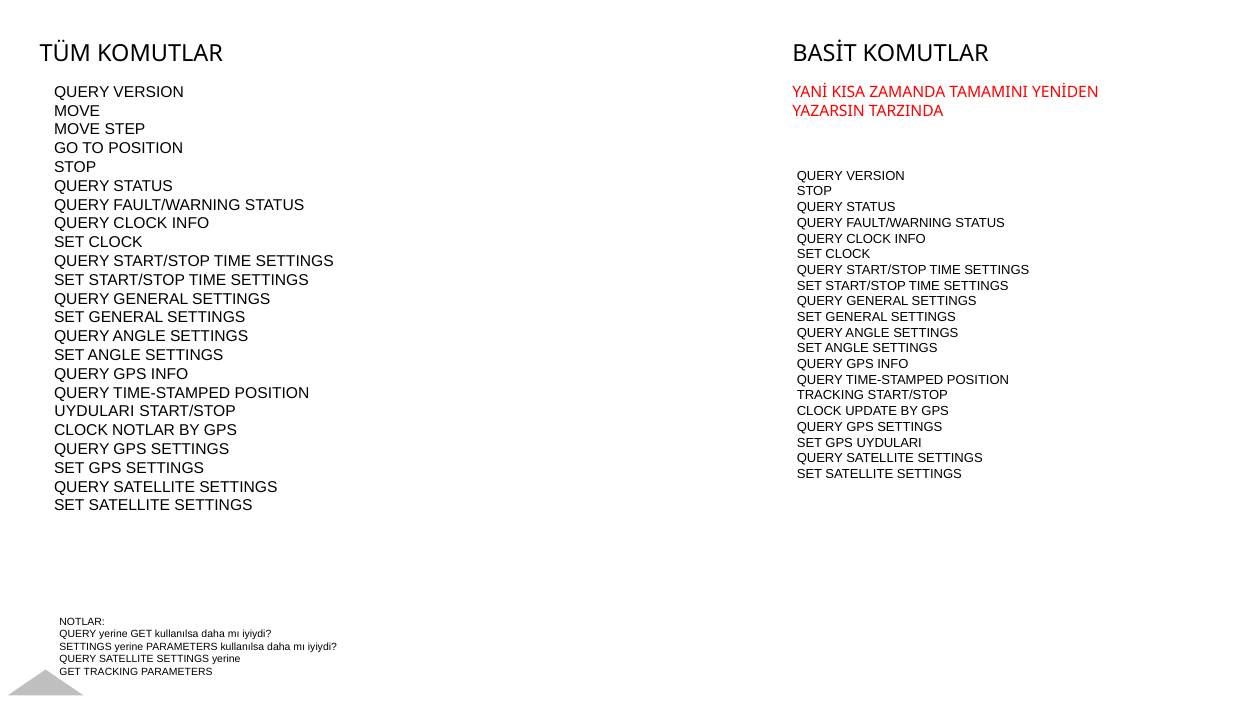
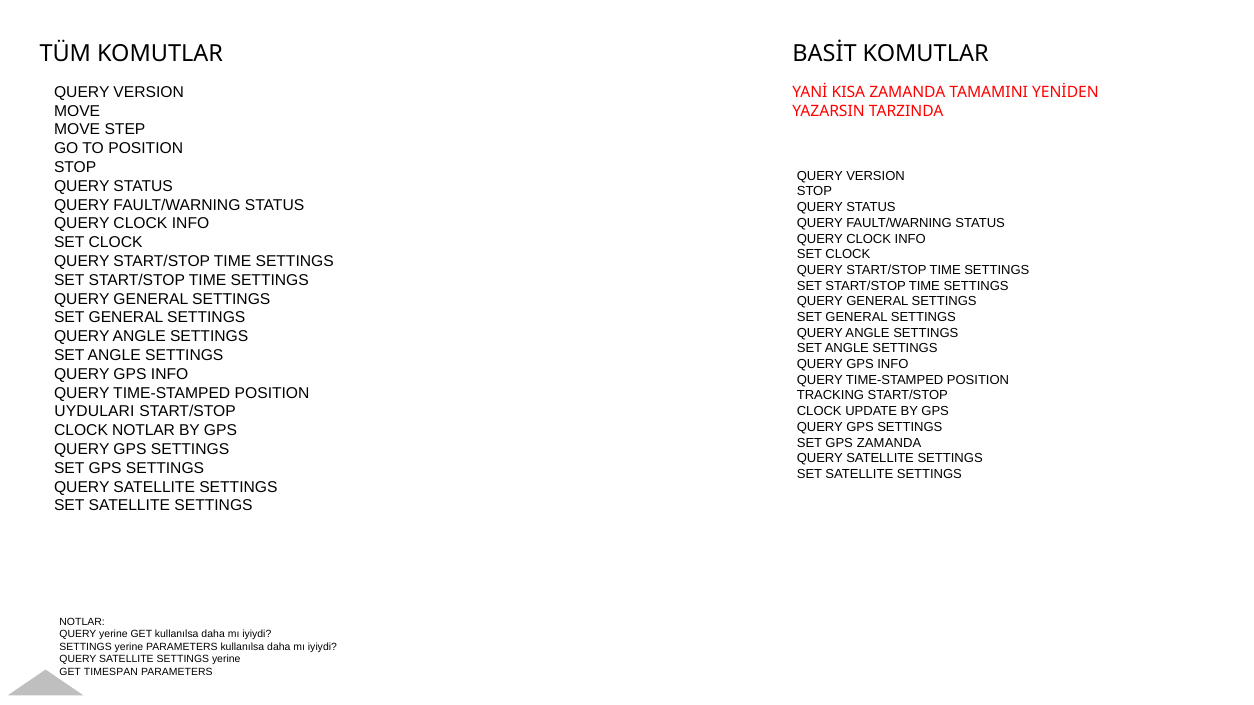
GPS UYDULARI: UYDULARI -> ZAMANDA
GET TRACKING: TRACKING -> TIMESPAN
